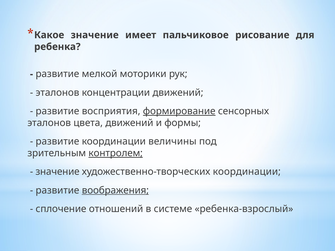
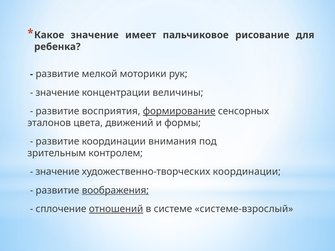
эталонов at (57, 93): эталонов -> значение
концентрации движений: движений -> величины
величины: величины -> внимания
контролем underline: present -> none
отношений underline: none -> present
ребенка-взрослый: ребенка-взрослый -> системе-взрослый
